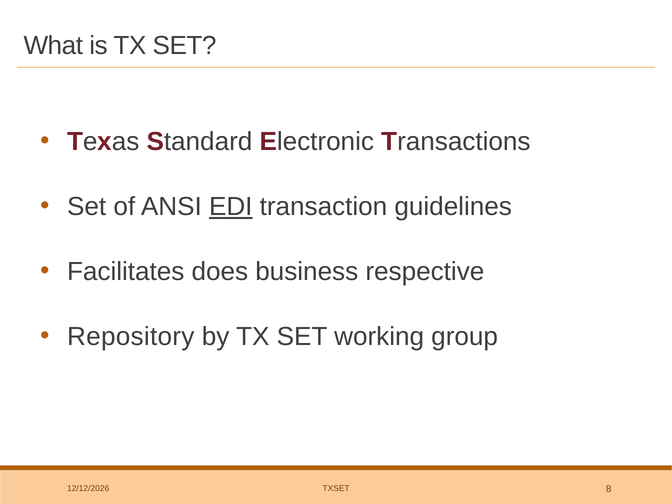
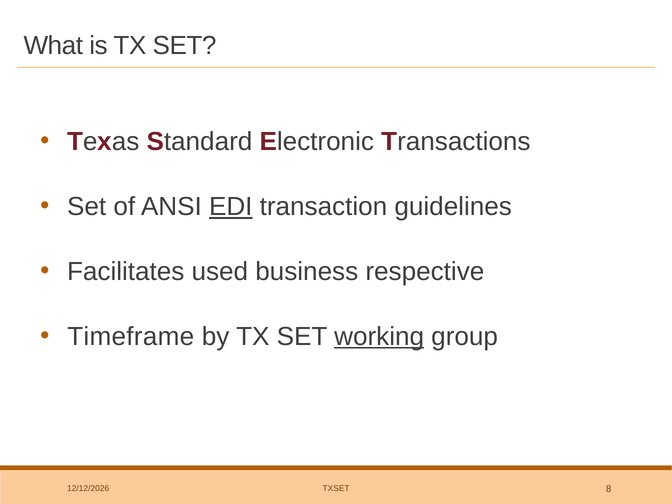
does: does -> used
Repository: Repository -> Timeframe
working underline: none -> present
